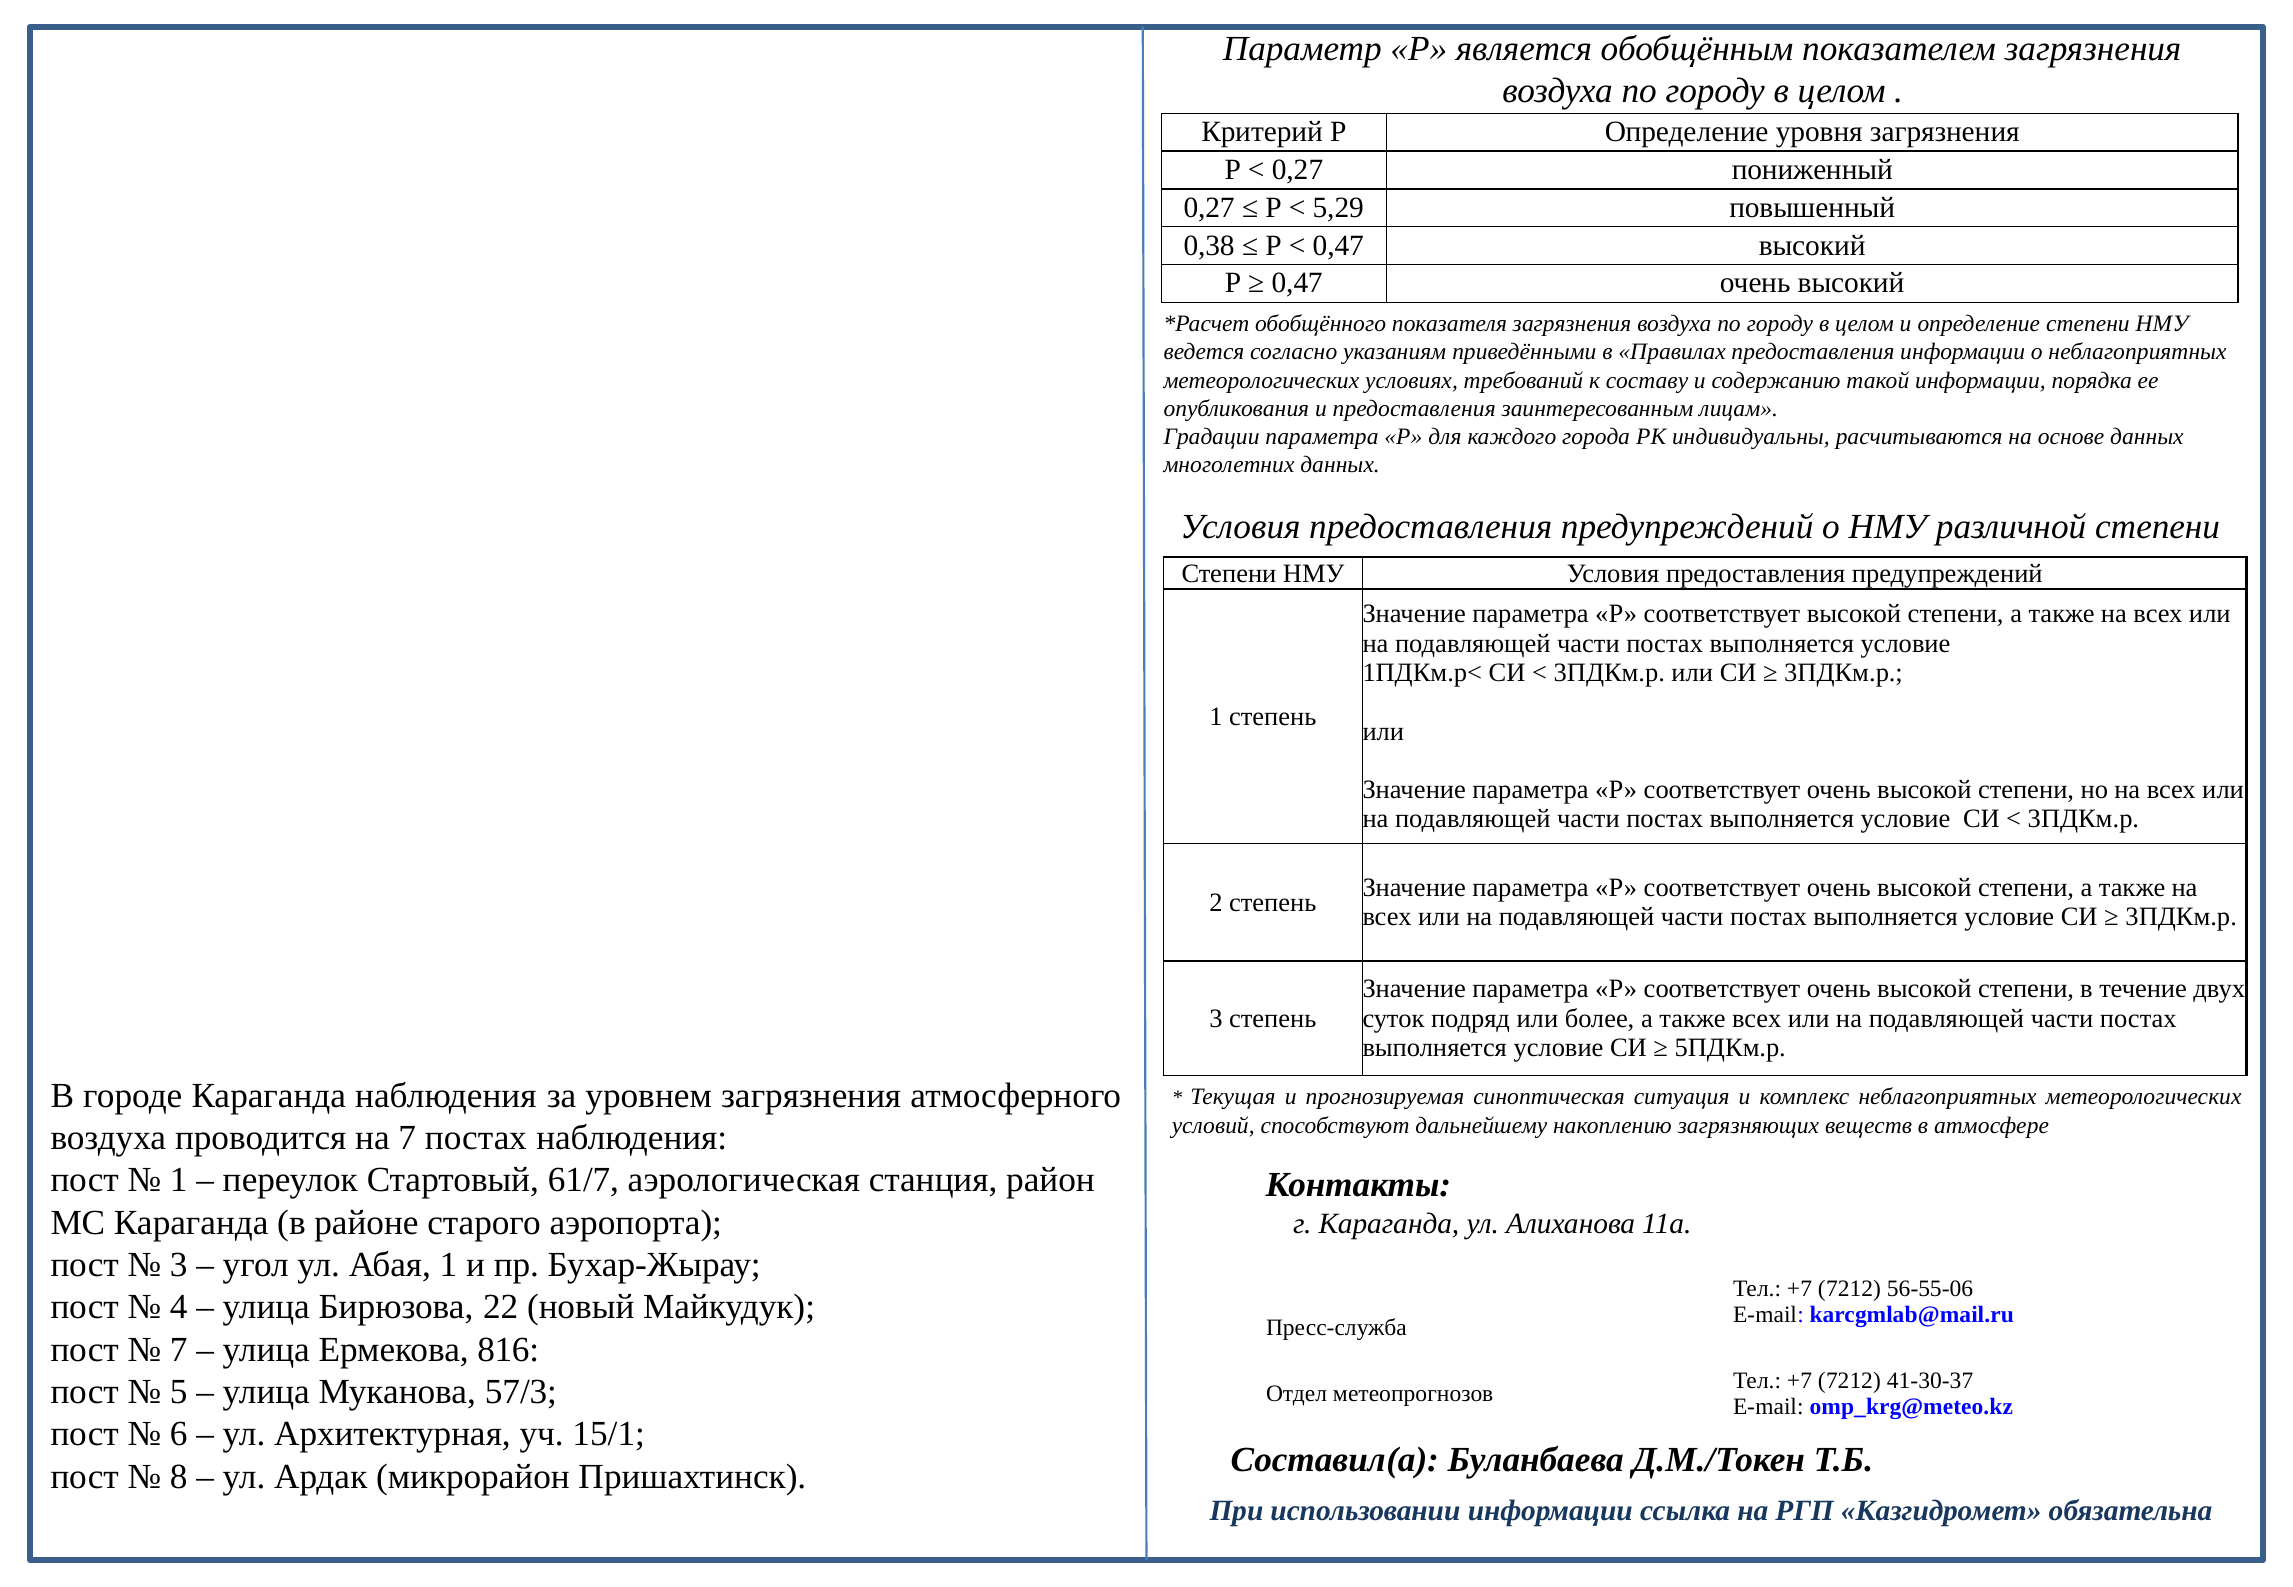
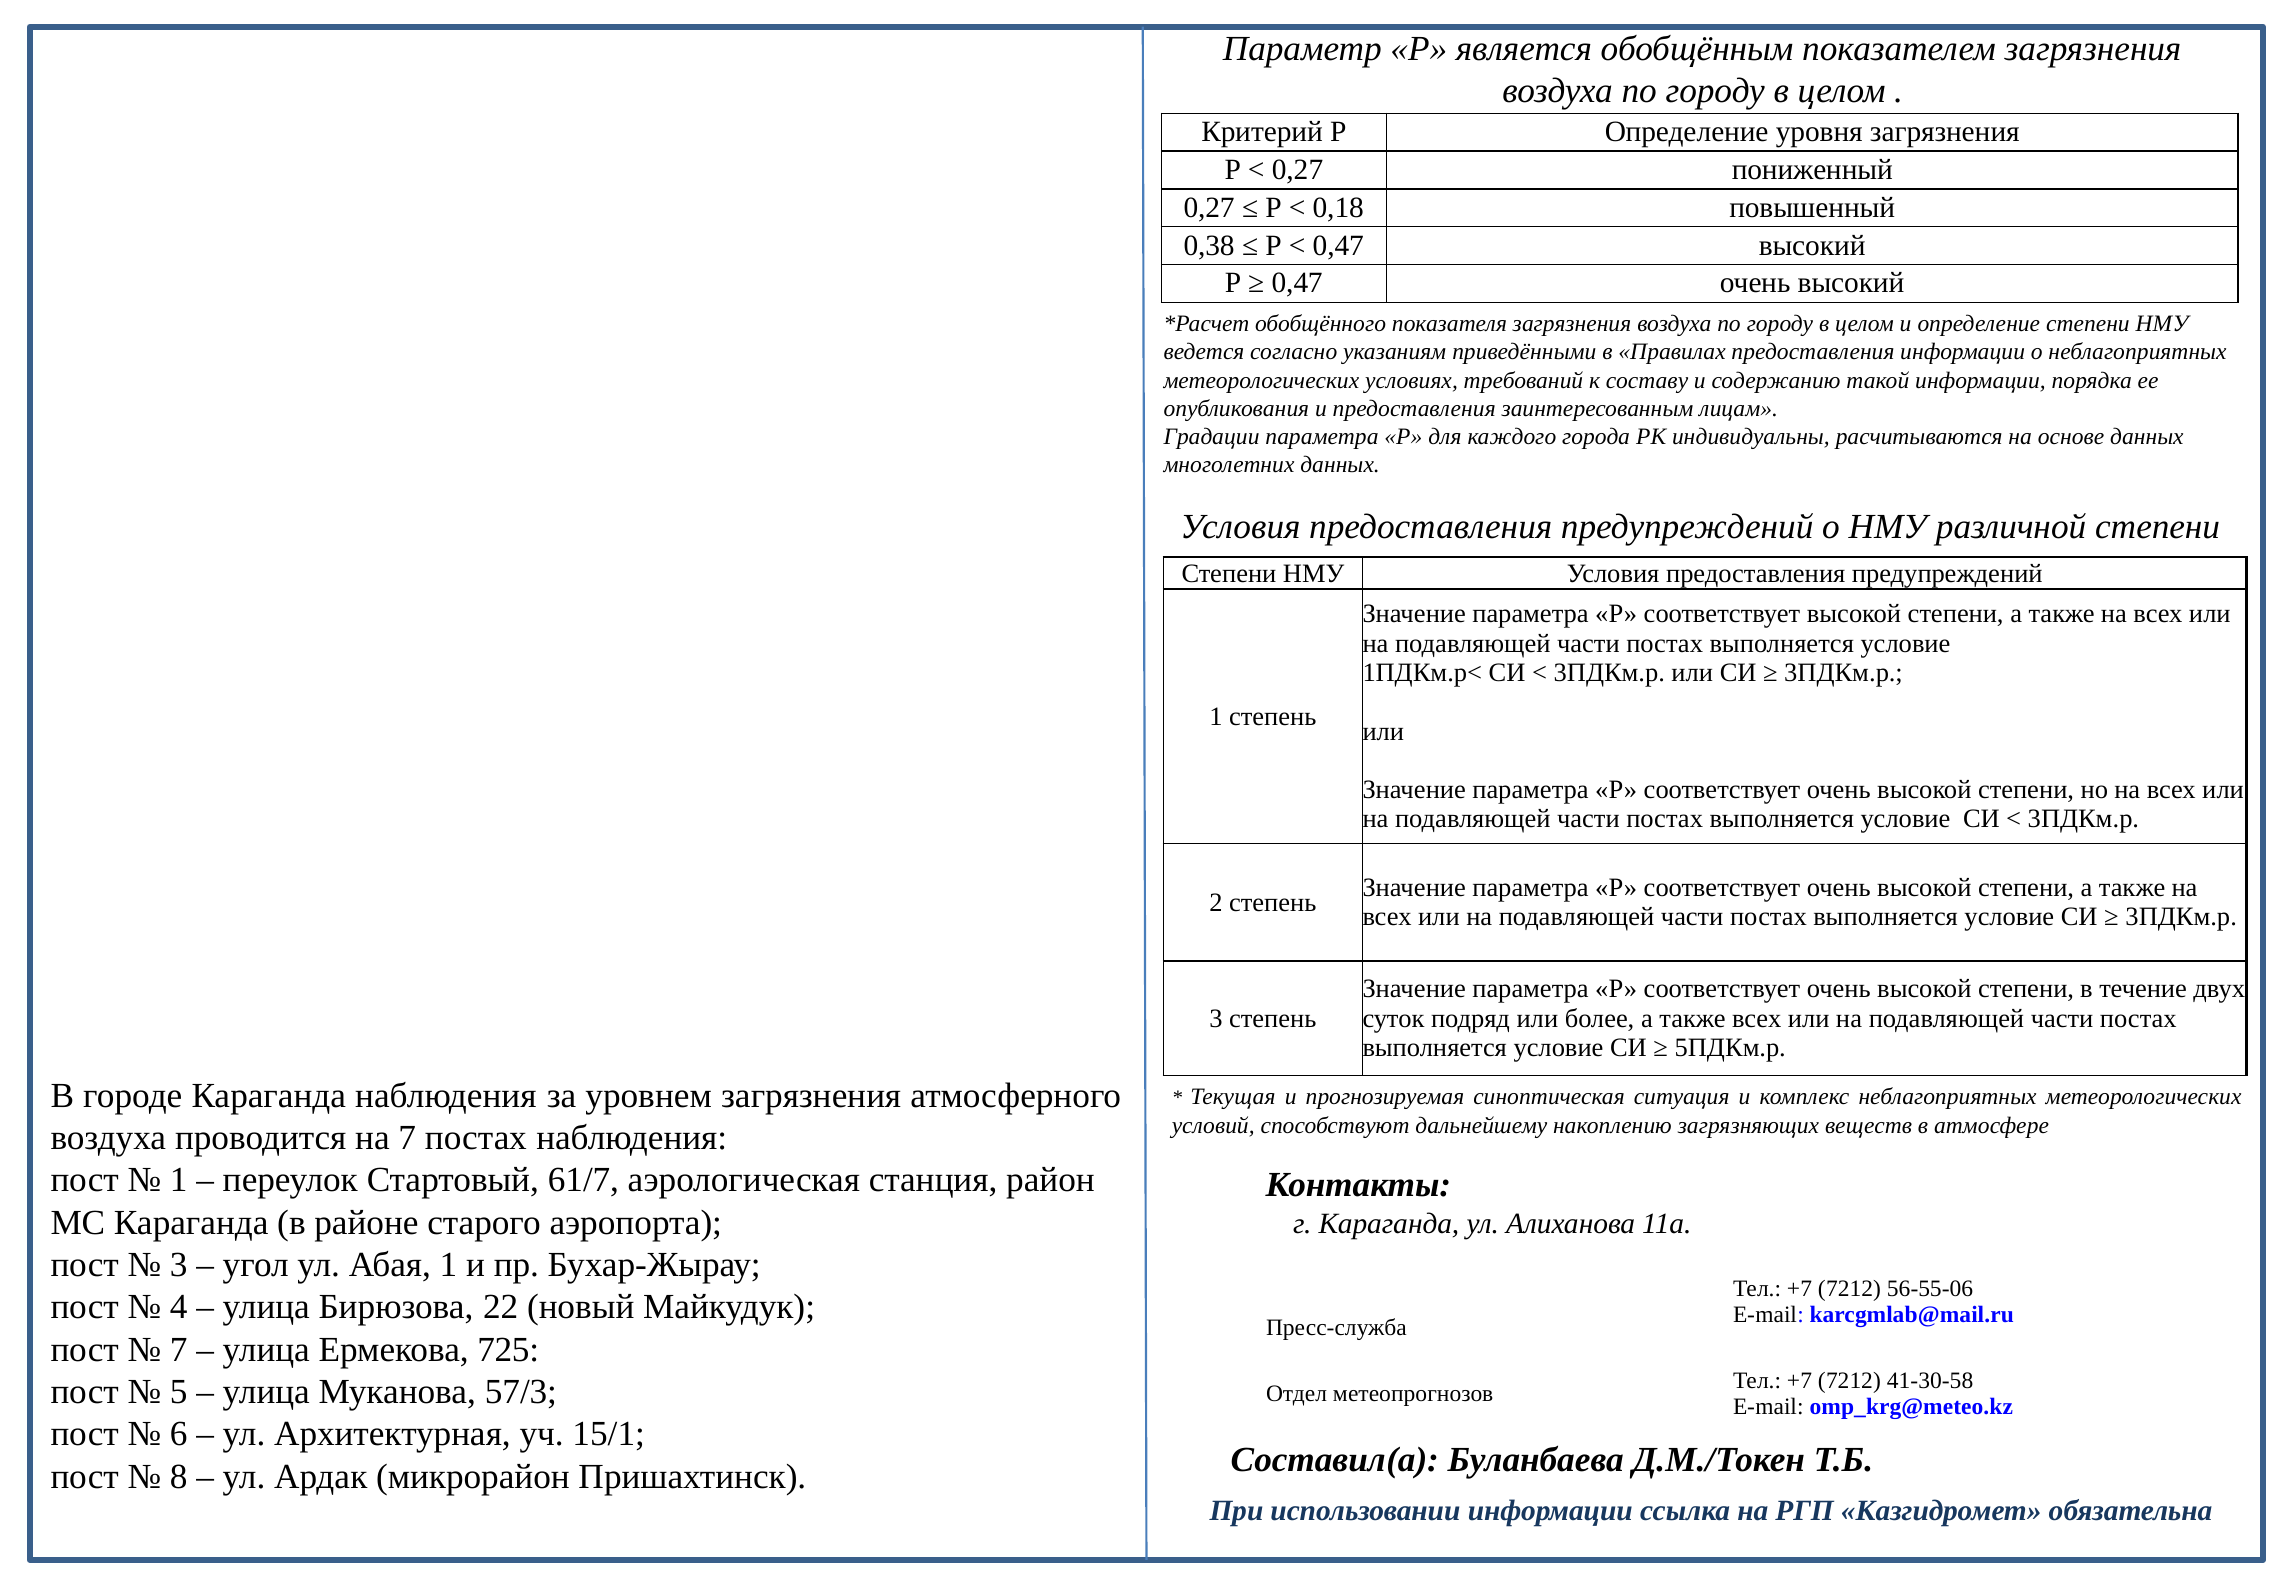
5,29: 5,29 -> 0,18
816: 816 -> 725
41-30-37: 41-30-37 -> 41-30-58
